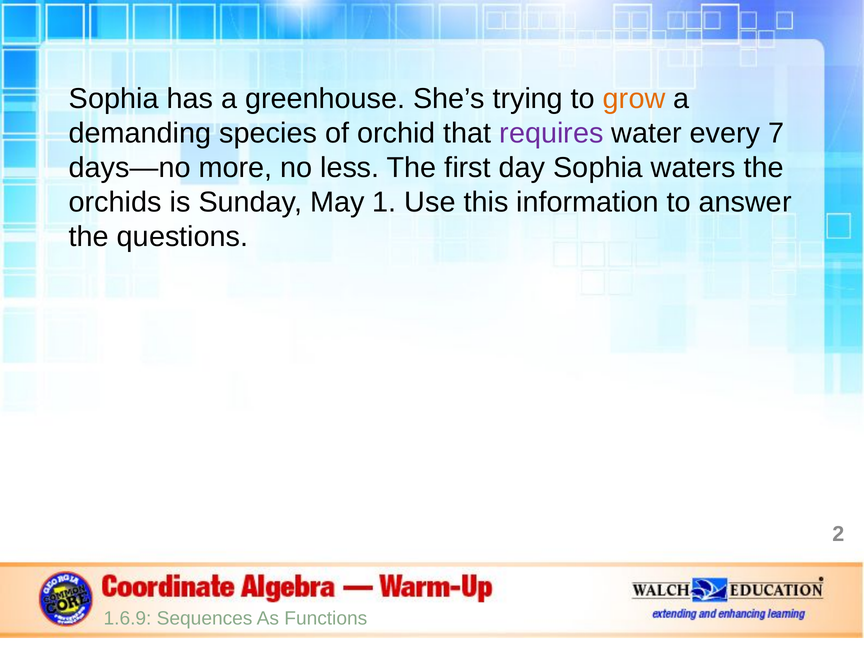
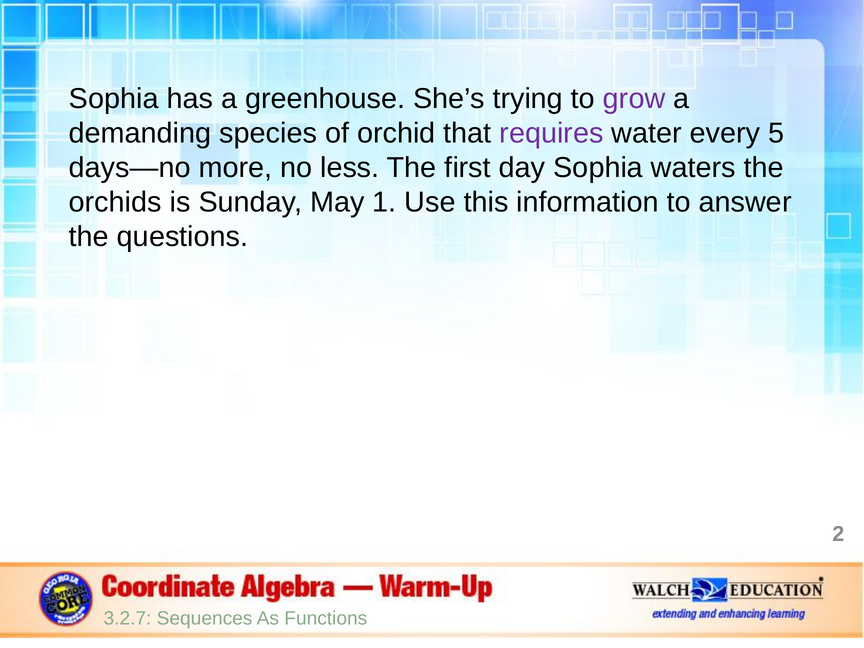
grow colour: orange -> purple
7: 7 -> 5
1.6.9: 1.6.9 -> 3.2.7
